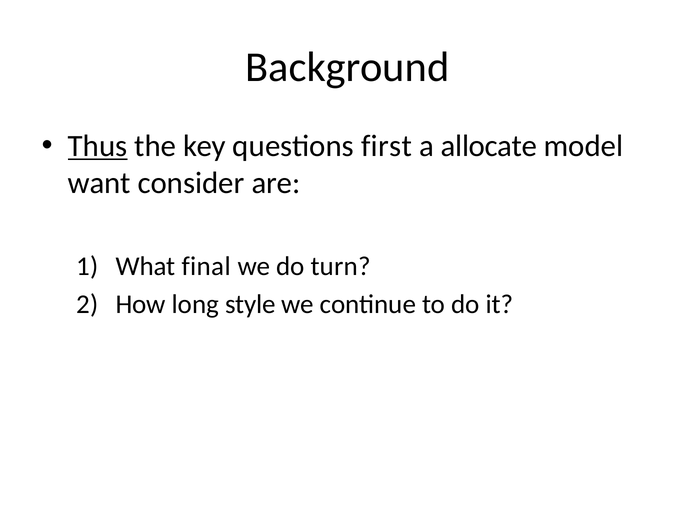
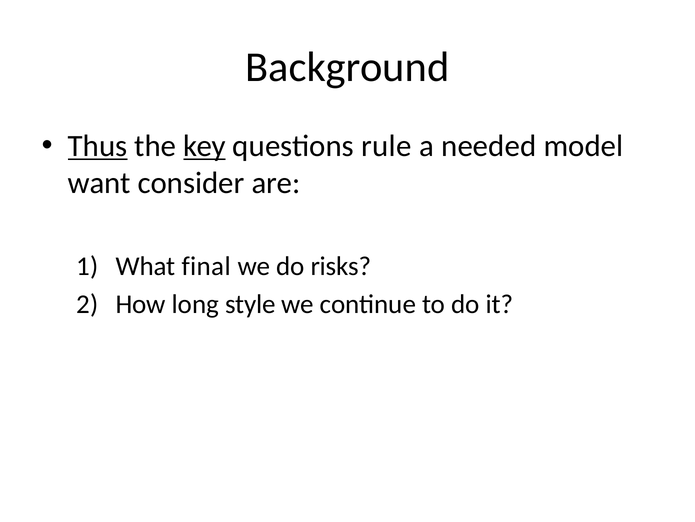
key underline: none -> present
first: first -> rule
allocate: allocate -> needed
turn: turn -> risks
